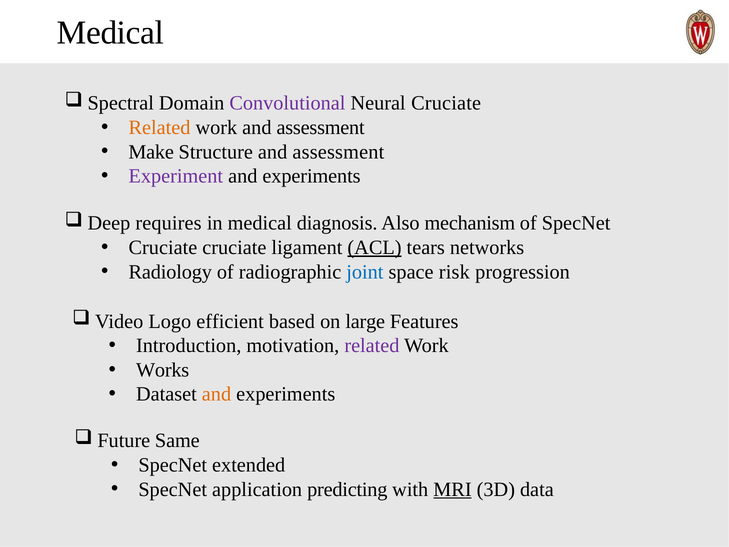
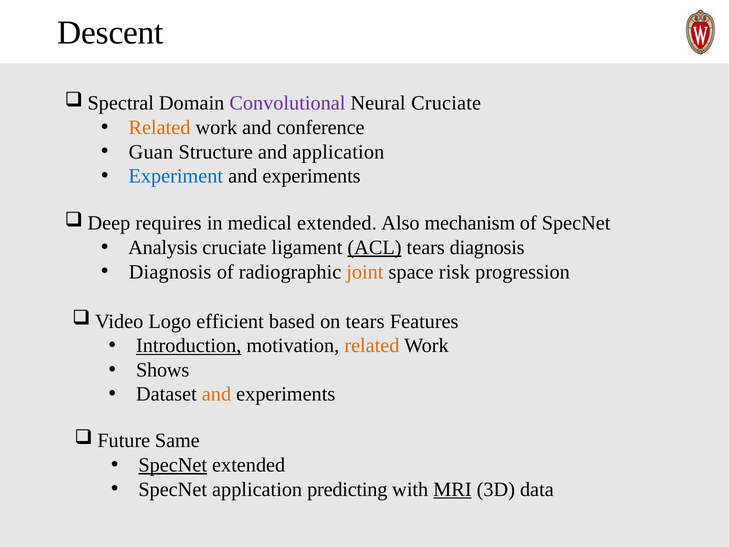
Medical at (110, 33): Medical -> Descent
work and assessment: assessment -> conference
Make: Make -> Guan
Structure and assessment: assessment -> application
Experiment colour: purple -> blue
medical diagnosis: diagnosis -> extended
Cruciate at (163, 248): Cruciate -> Analysis
tears networks: networks -> diagnosis
Radiology at (170, 272): Radiology -> Diagnosis
joint colour: blue -> orange
on large: large -> tears
Introduction underline: none -> present
related at (372, 346) colour: purple -> orange
Works: Works -> Shows
SpecNet at (173, 465) underline: none -> present
